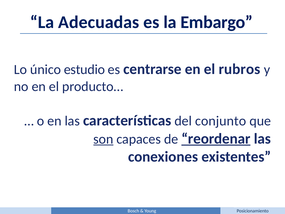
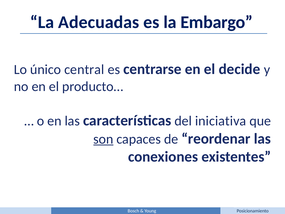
estudio: estudio -> central
rubros: rubros -> decide
conjunto: conjunto -> iniciativa
reordenar underline: present -> none
